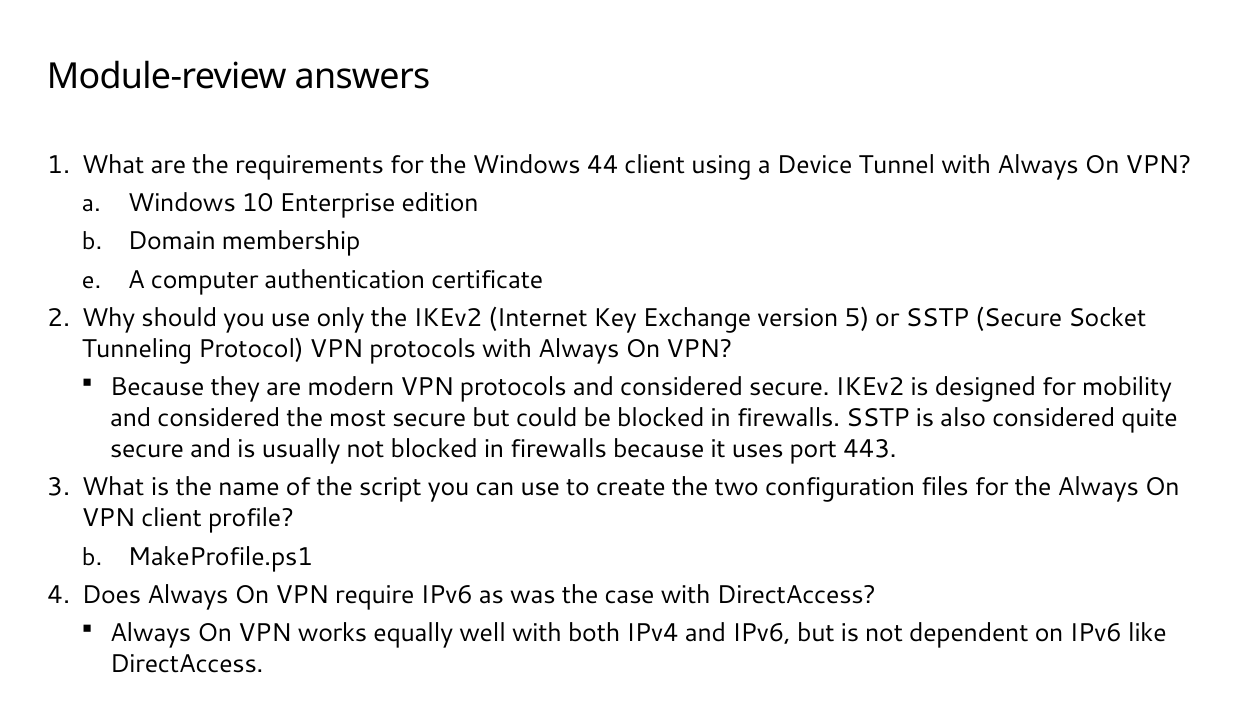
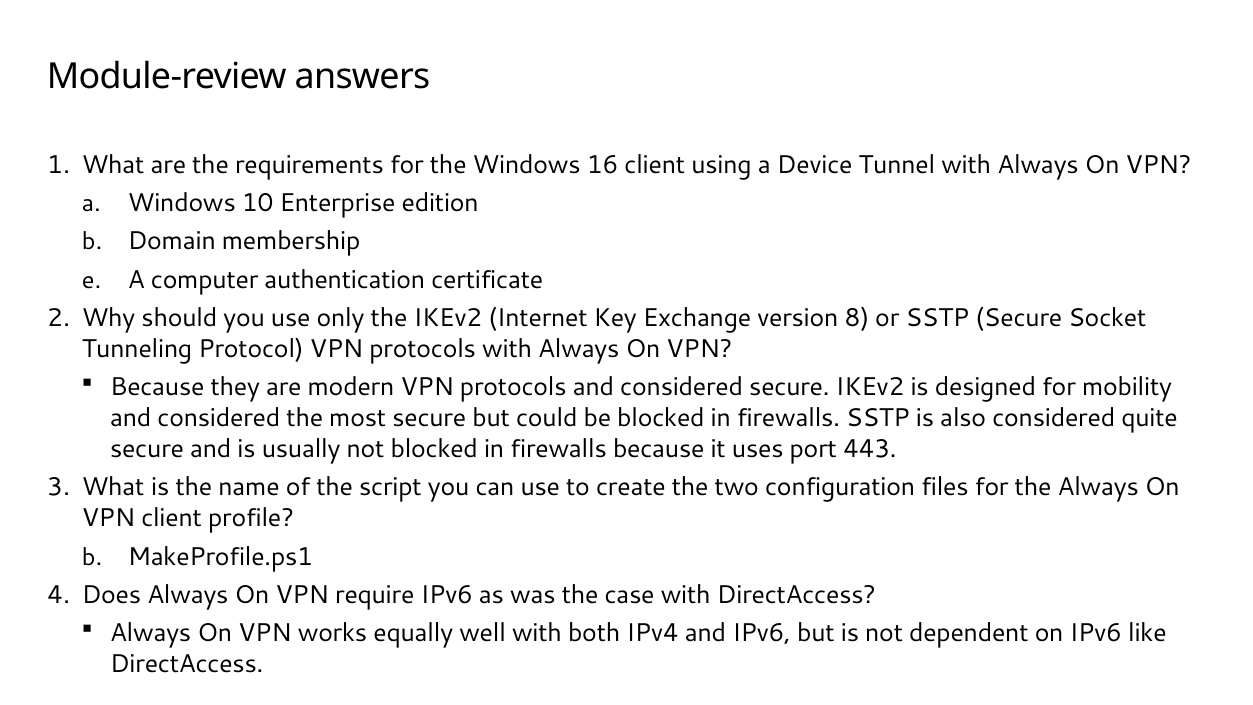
44: 44 -> 16
5: 5 -> 8
